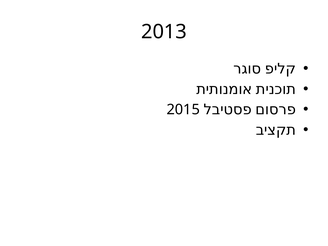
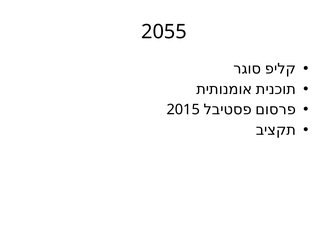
2013: 2013 -> 2055
